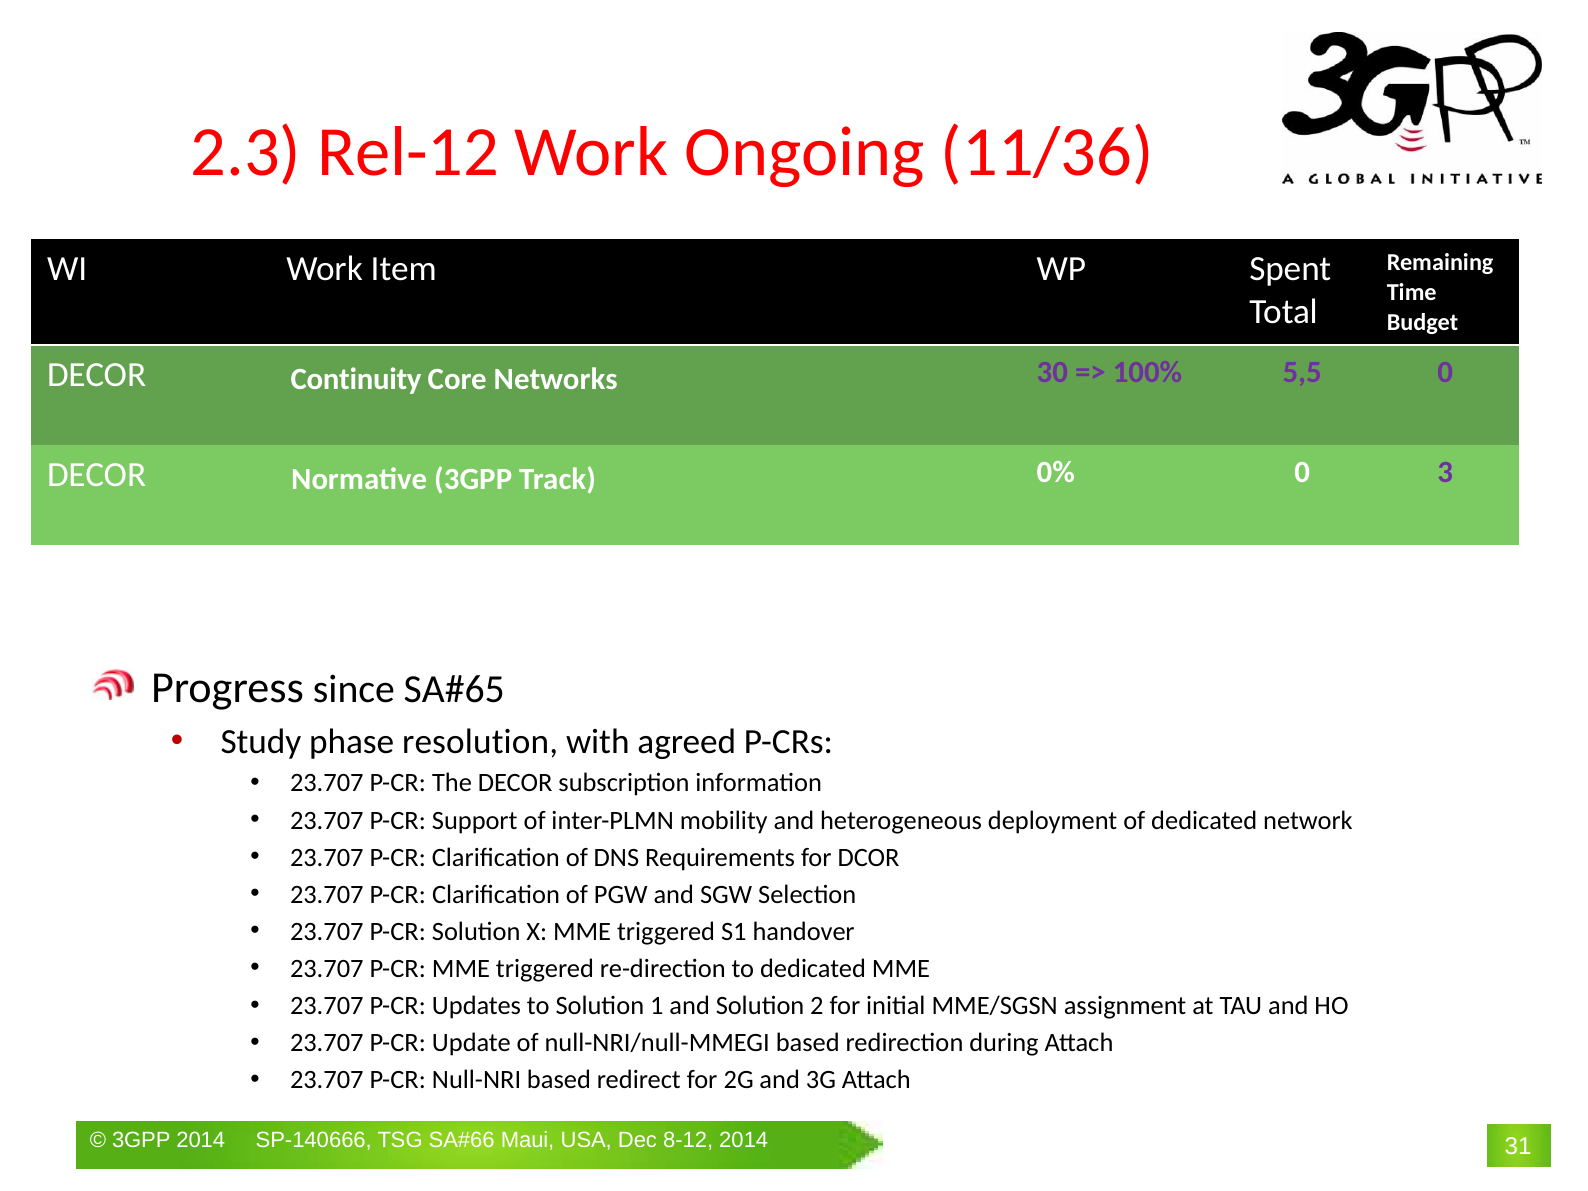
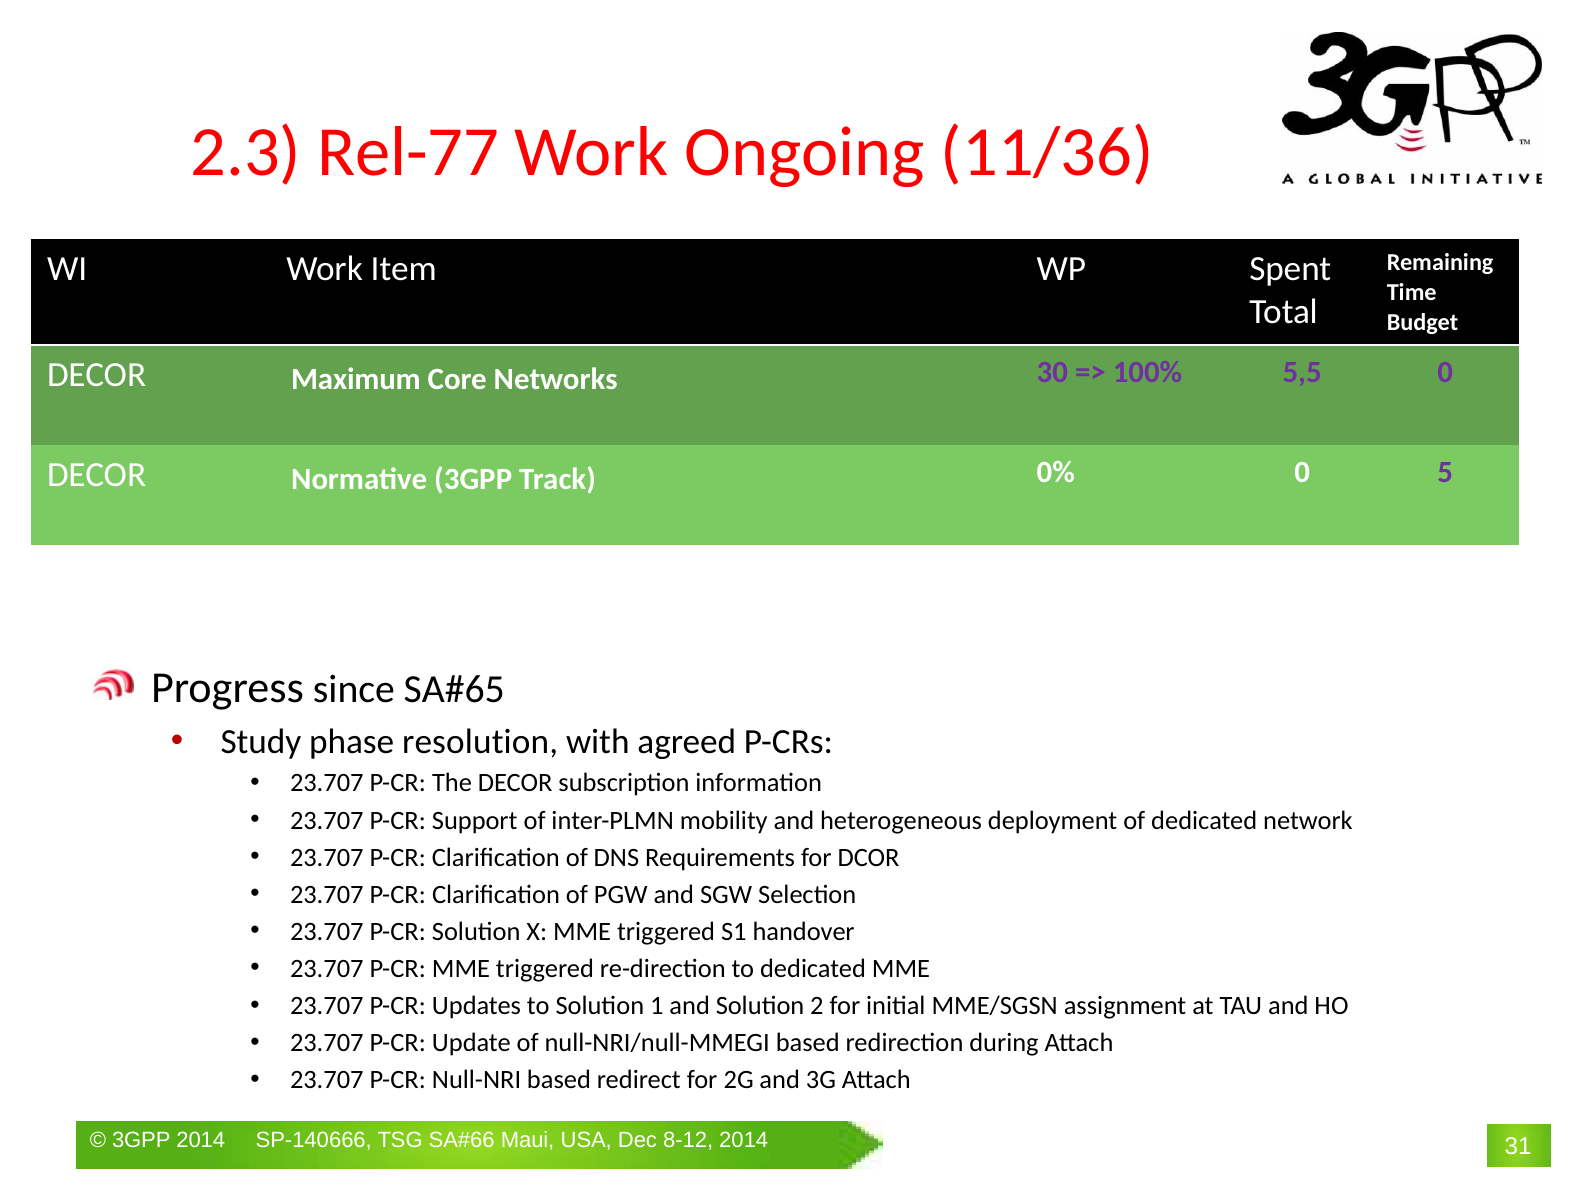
Rel-12: Rel-12 -> Rel-77
Continuity: Continuity -> Maximum
3: 3 -> 5
